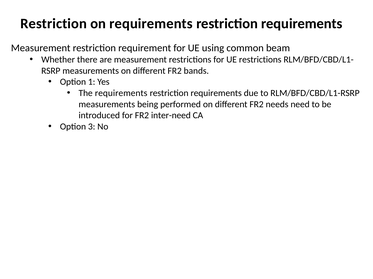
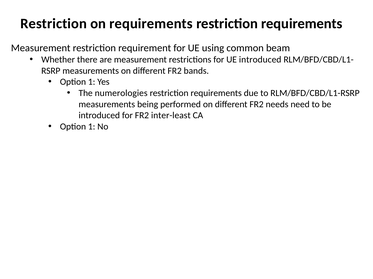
UE restrictions: restrictions -> introduced
The requirements: requirements -> numerologies
inter-need: inter-need -> inter-least
3 at (92, 127): 3 -> 1
